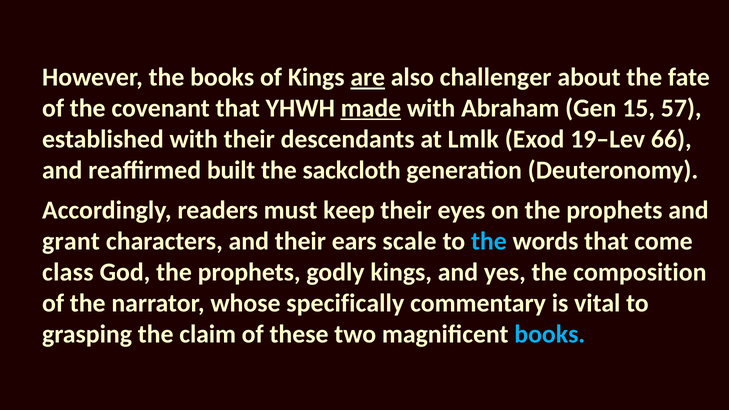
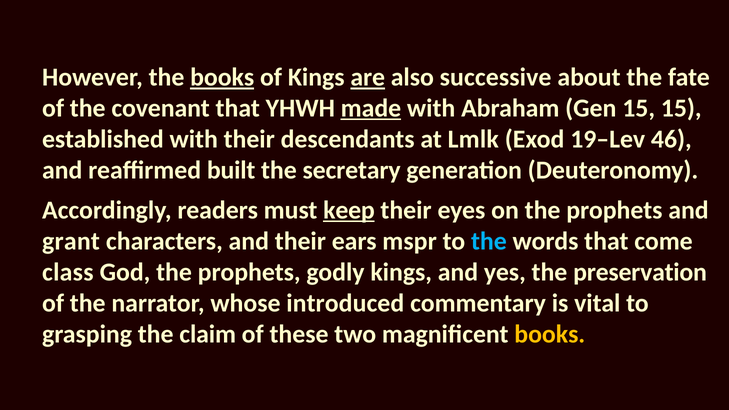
books at (222, 77) underline: none -> present
challenger: challenger -> successive
15 57: 57 -> 15
66: 66 -> 46
sackcloth: sackcloth -> secretary
keep underline: none -> present
scale: scale -> mspr
composition: composition -> preservation
specifically: specifically -> introduced
books at (550, 334) colour: light blue -> yellow
